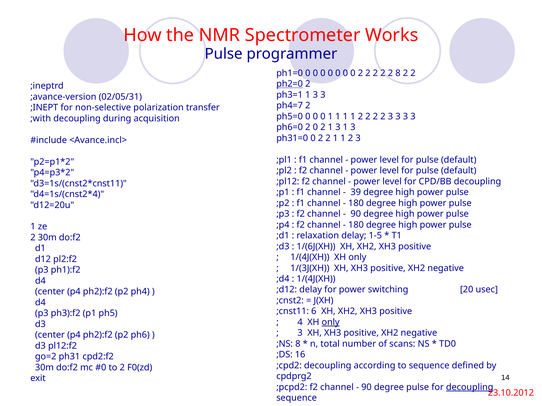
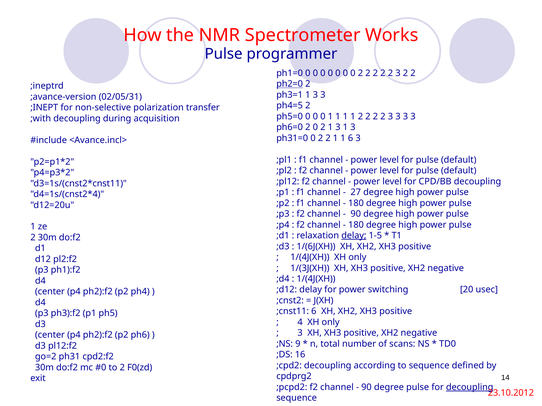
8 at (398, 73): 8 -> 3
ph4=7: ph4=7 -> ph4=5
2 1 1 2: 2 -> 6
39: 39 -> 27
delay at (354, 236) underline: none -> present
only at (331, 323) underline: present -> none
;NS 8: 8 -> 9
